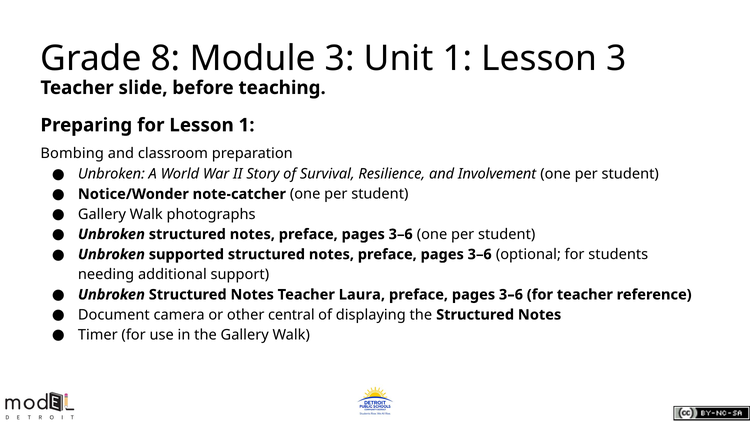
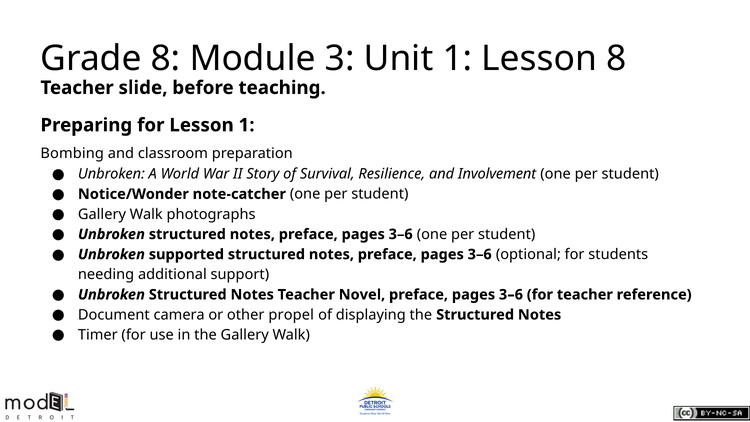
Lesson 3: 3 -> 8
Laura: Laura -> Novel
central: central -> propel
